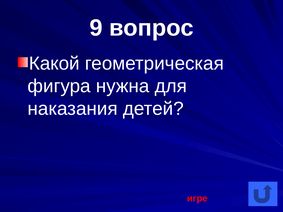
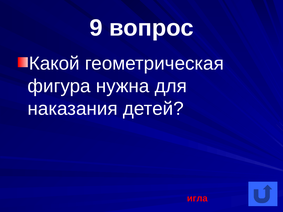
игре: игре -> игла
